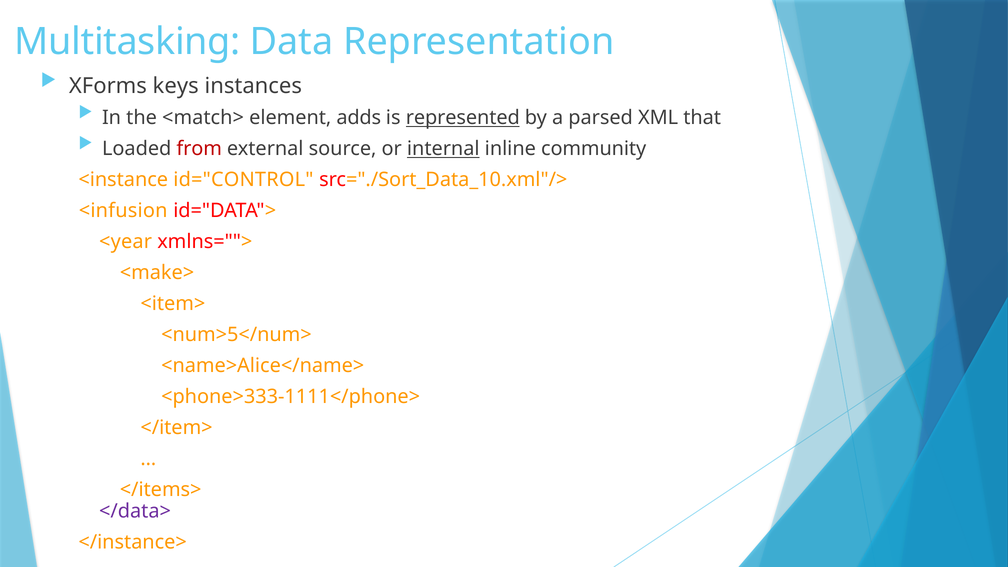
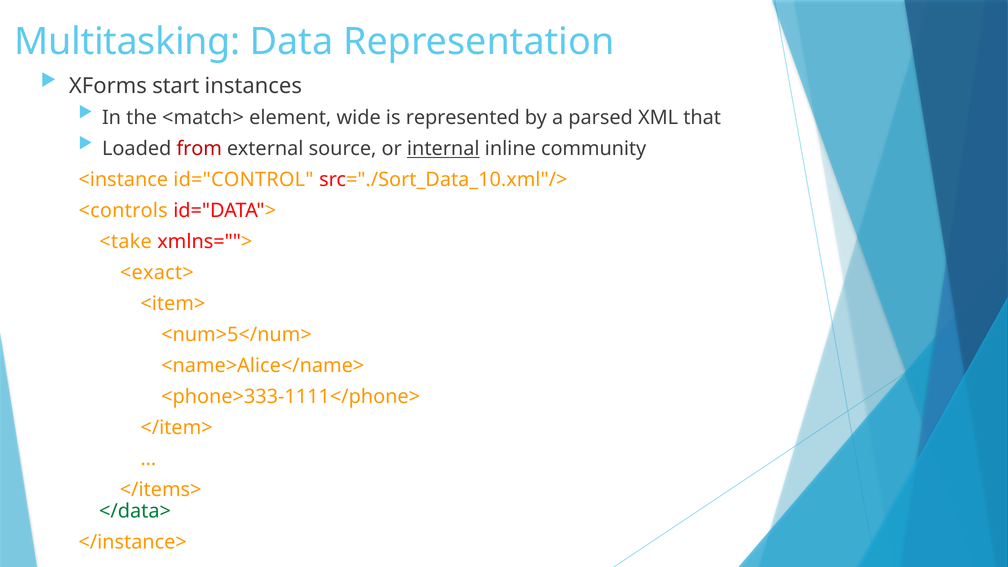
keys: keys -> start
adds: adds -> wide
represented underline: present -> none
<infusion: <infusion -> <controls
<year: <year -> <take
<make>: <make> -> <exact>
</data> colour: purple -> green
